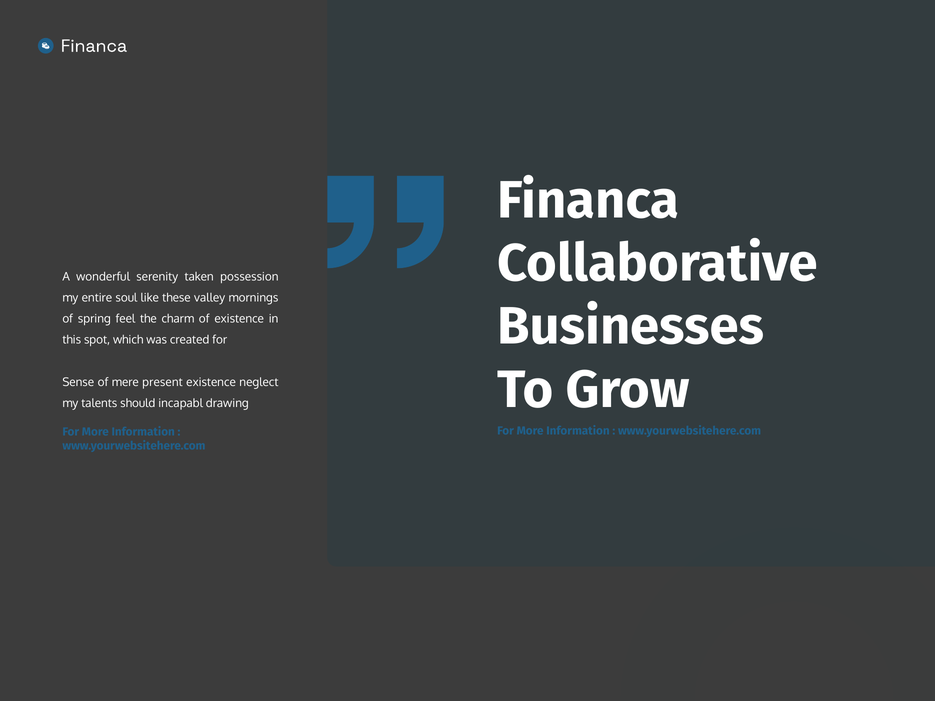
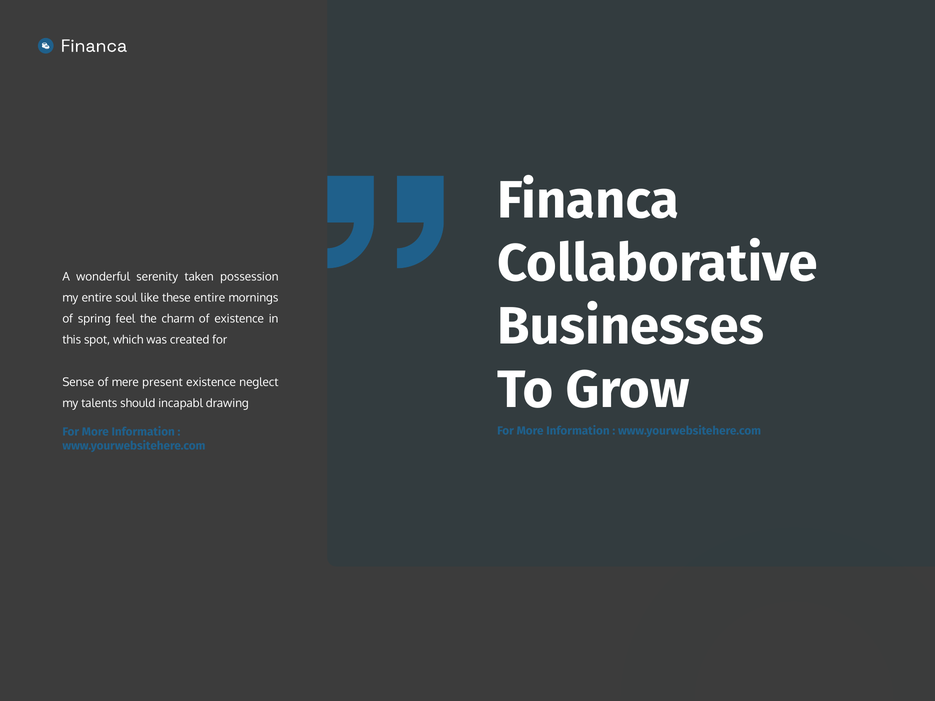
these valley: valley -> entire
